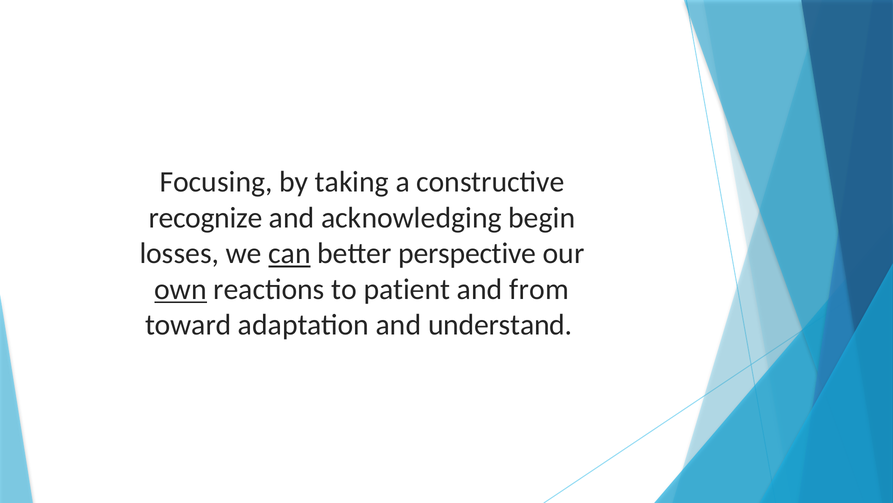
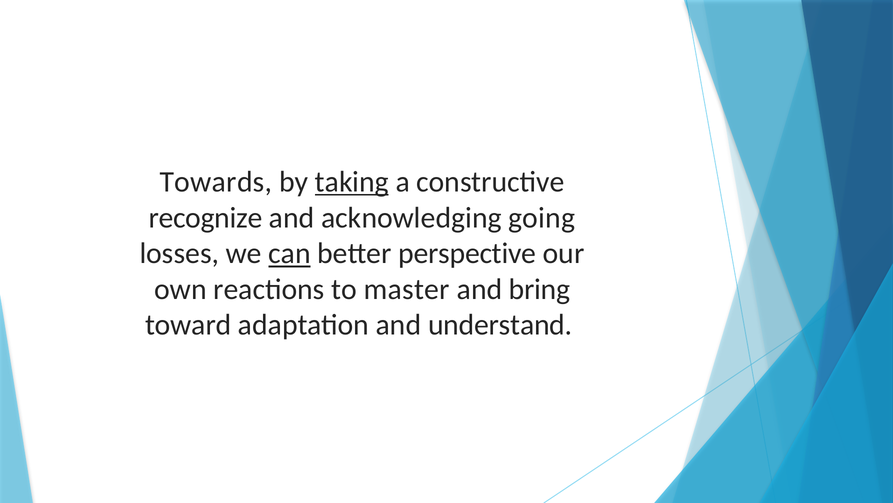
Focusing: Focusing -> Towards
taking underline: none -> present
begin: begin -> going
own underline: present -> none
patient: patient -> master
from: from -> bring
